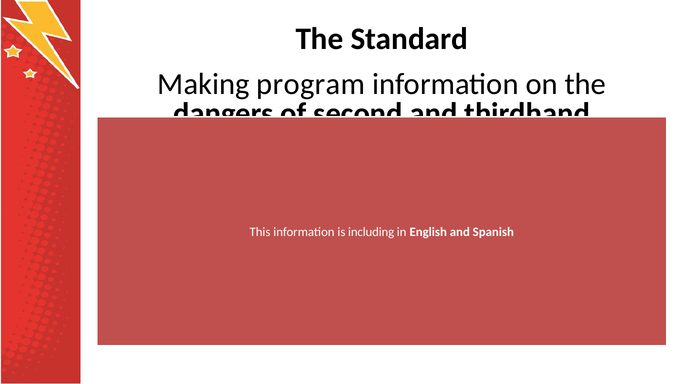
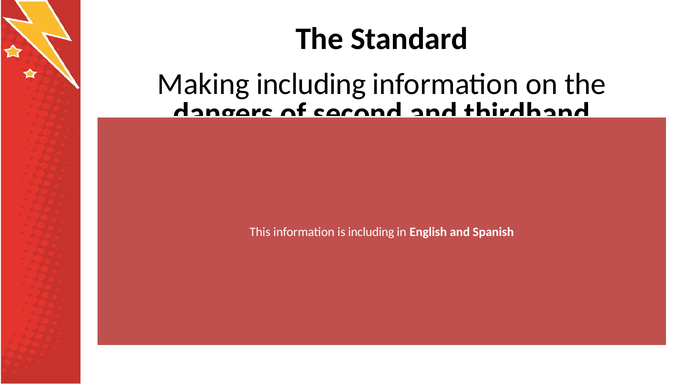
Making program: program -> including
